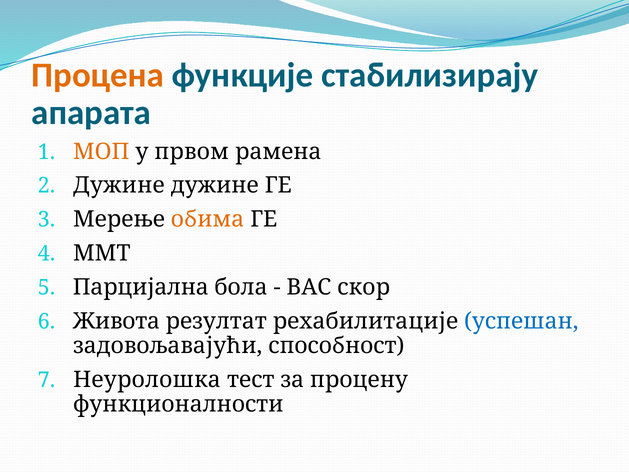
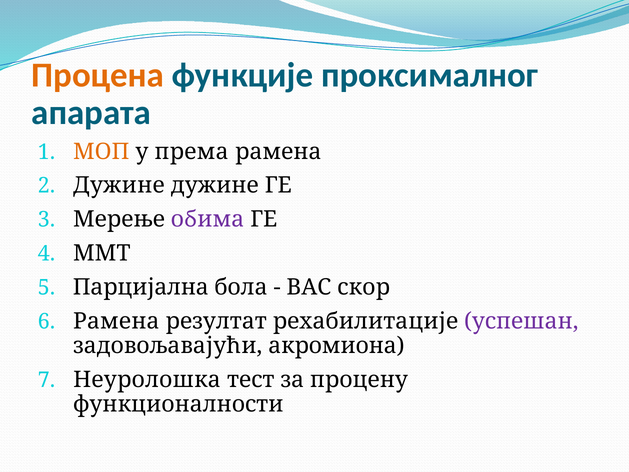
стабилизирају: стабилизирају -> проксималног
првом: првом -> према
обима colour: orange -> purple
Живота at (116, 321): Живота -> Рамена
успешан colour: blue -> purple
способност: способност -> акромиона
